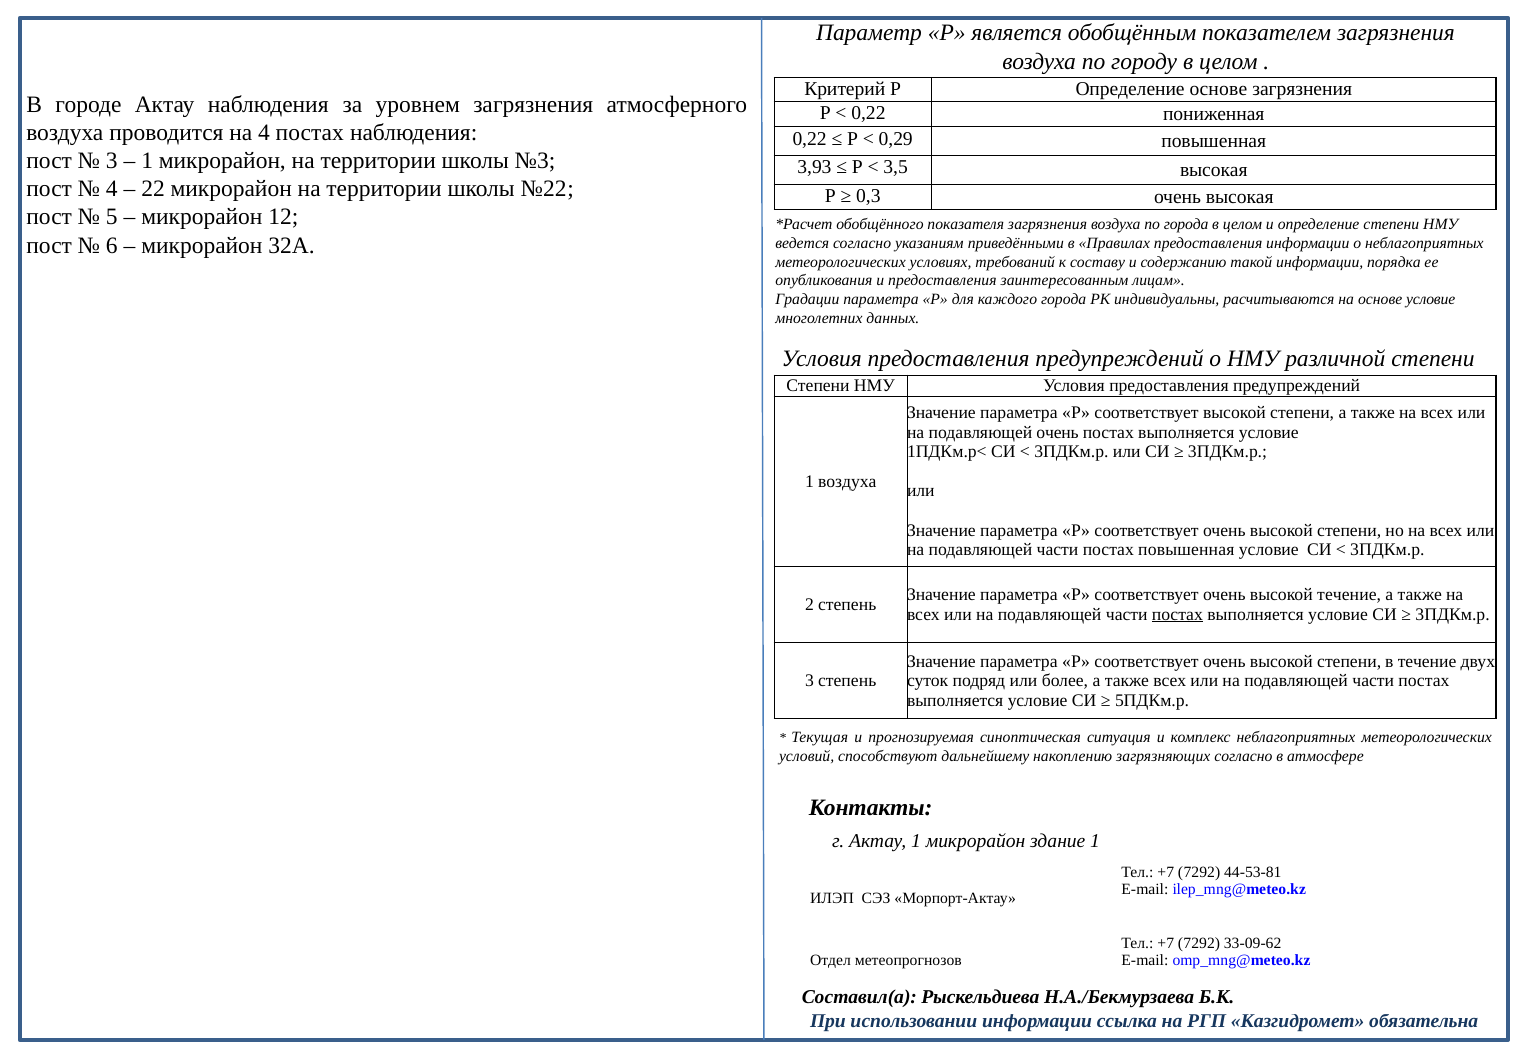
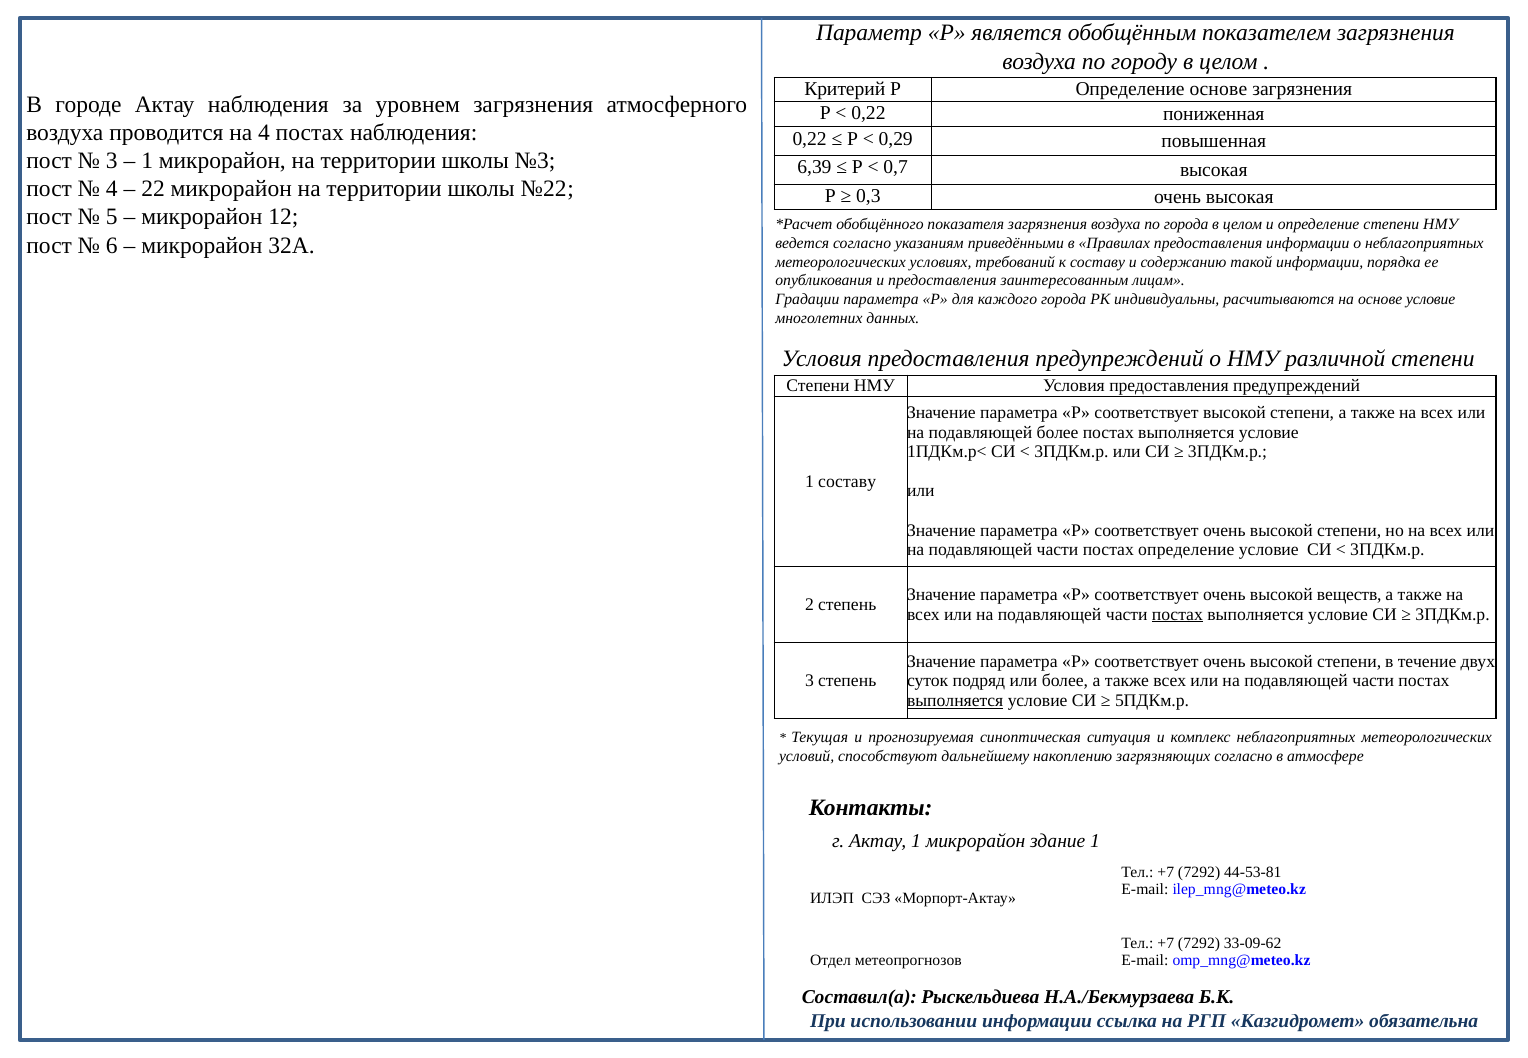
3,93: 3,93 -> 6,39
3,5: 3,5 -> 0,7
подавляющей очень: очень -> более
1 воздуха: воздуха -> составу
постах повышенная: повышенная -> определение
высокой течение: течение -> веществ
выполняется at (955, 700) underline: none -> present
